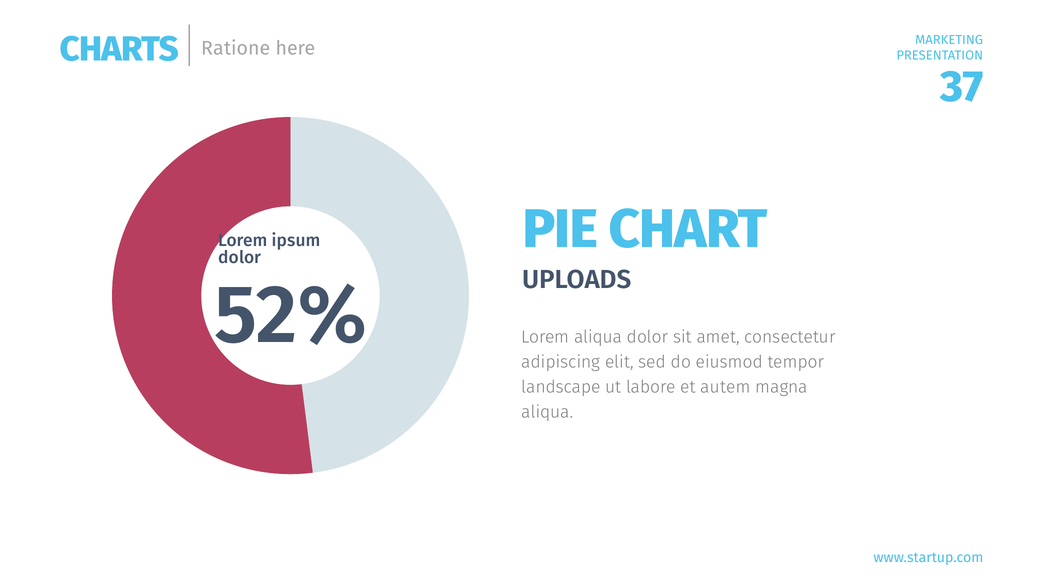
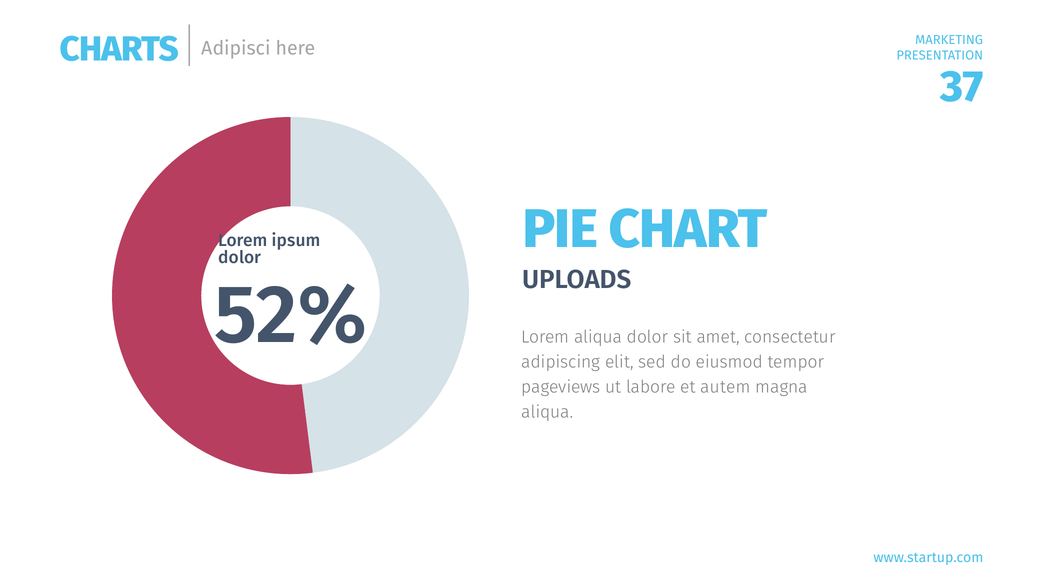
Ratione: Ratione -> Adipisci
landscape: landscape -> pageviews
